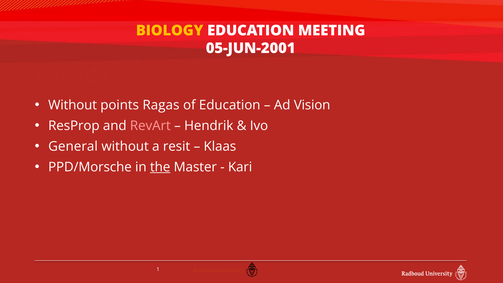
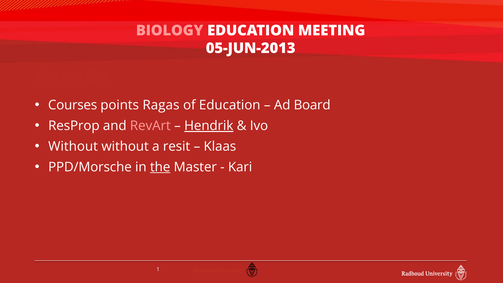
BIOLOGY colour: yellow -> pink
05-JUN-2001: 05-JUN-2001 -> 05-JUN-2013
Without at (73, 105): Without -> Courses
Vision: Vision -> Board
Hendrik underline: none -> present
General at (73, 146): General -> Without
